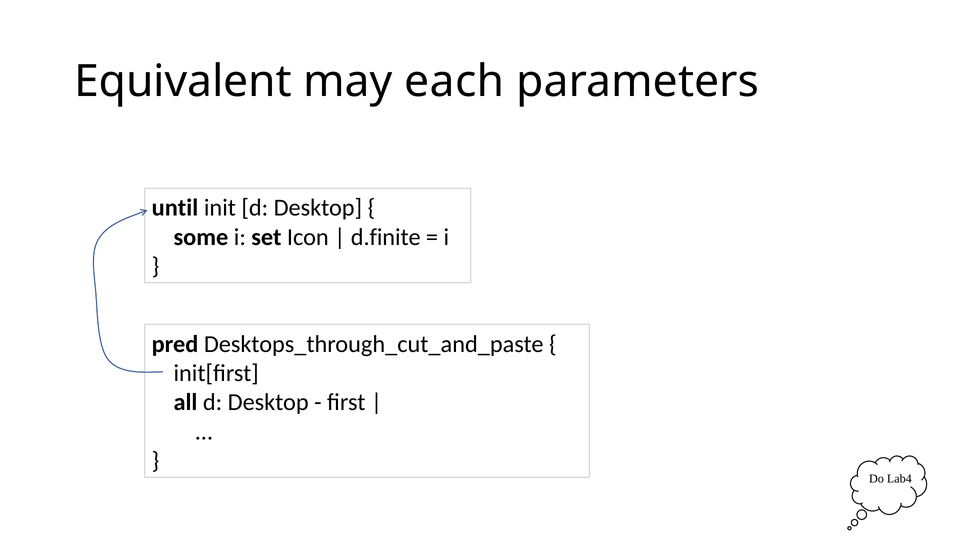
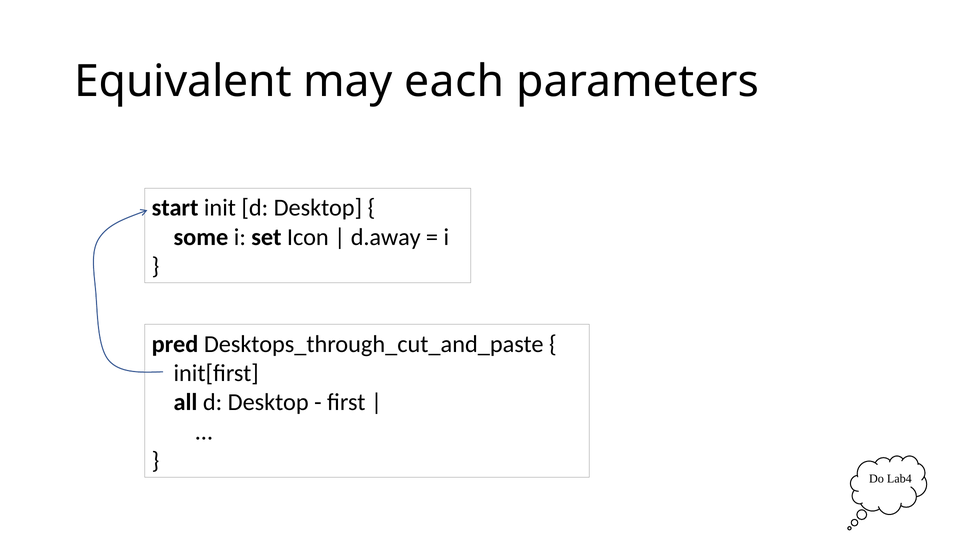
until: until -> start
d.finite: d.finite -> d.away
